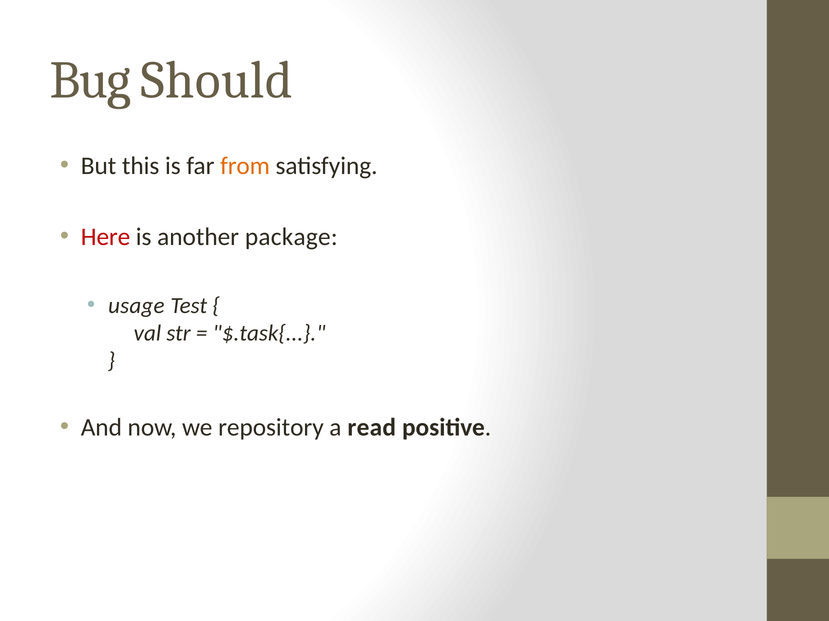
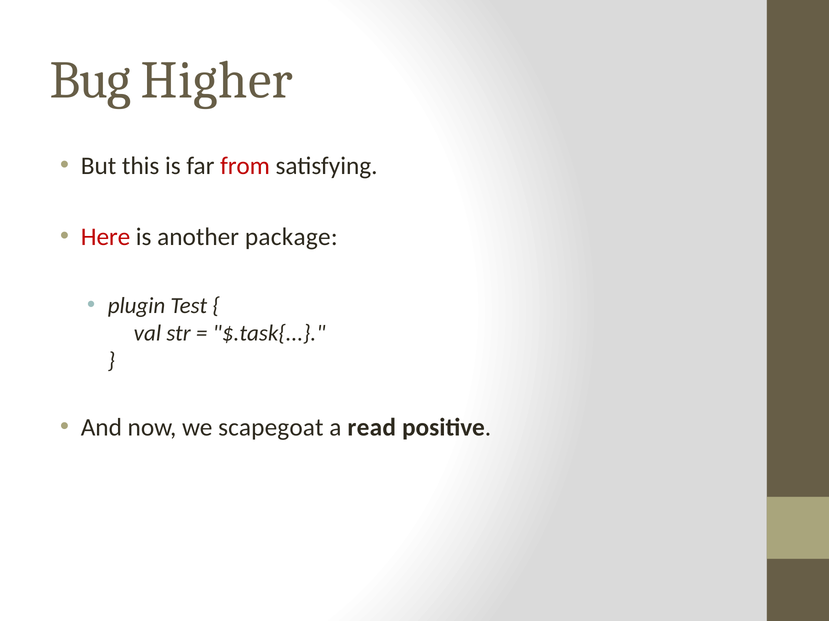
Should: Should -> Higher
from colour: orange -> red
usage: usage -> plugin
repository: repository -> scapegoat
